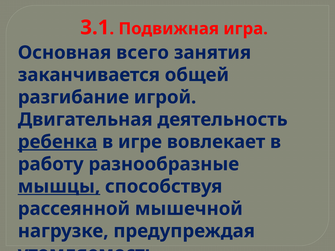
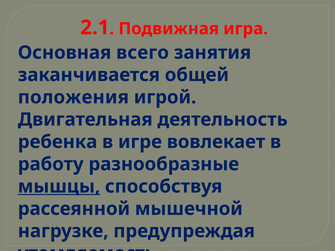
3.1: 3.1 -> 2.1
разгибание: разгибание -> положения
ребенка underline: present -> none
